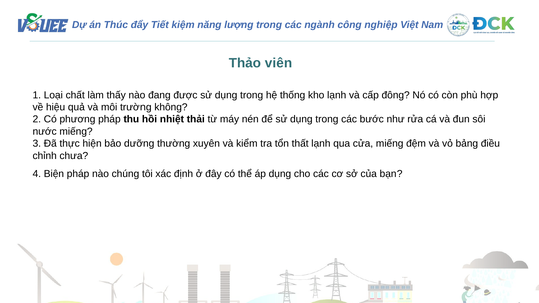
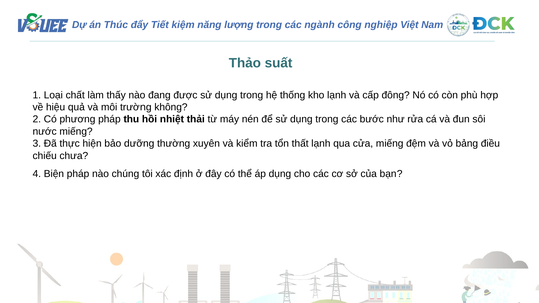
viên: viên -> suất
chỉnh: chỉnh -> chiếu
